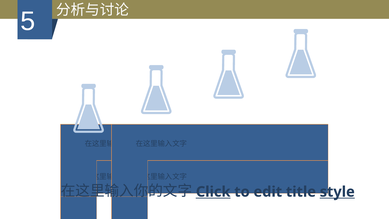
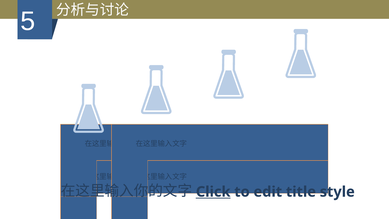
style underline: present -> none
